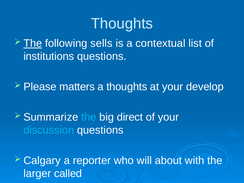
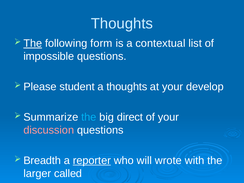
sells: sells -> form
institutions: institutions -> impossible
matters: matters -> student
discussion colour: light blue -> pink
Calgary: Calgary -> Breadth
reporter underline: none -> present
about: about -> wrote
